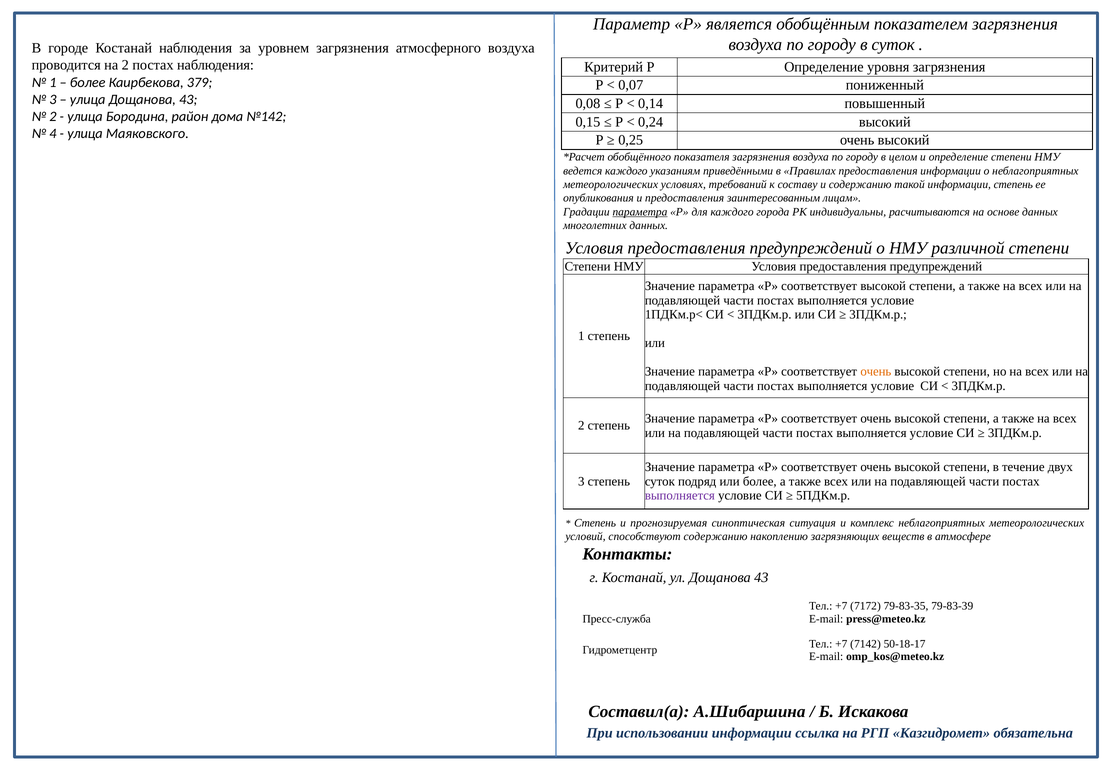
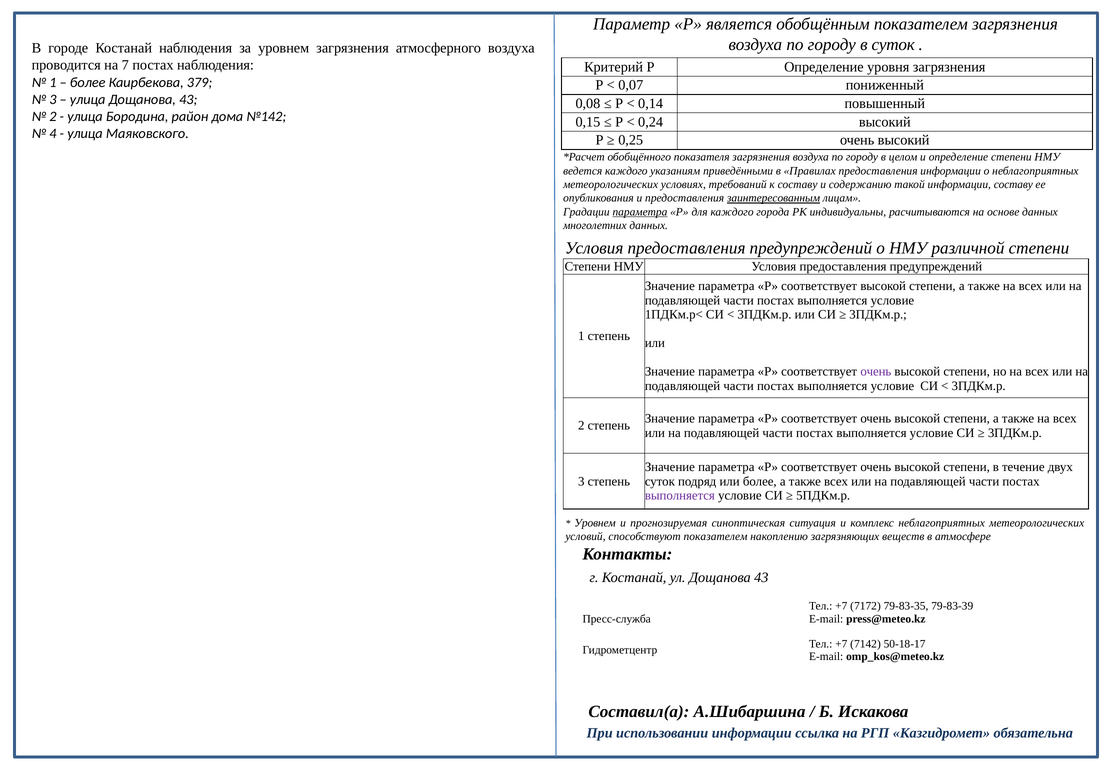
на 2: 2 -> 7
информации степень: степень -> составу
заинтересованным underline: none -> present
очень at (876, 372) colour: orange -> purple
Степень at (595, 523): Степень -> Уровнем
способствуют содержанию: содержанию -> показателем
